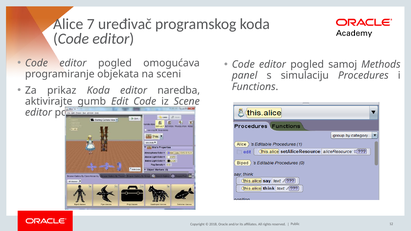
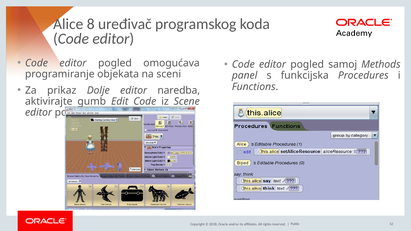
7: 7 -> 8
simulaciju: simulaciju -> funkcijska
prikaz Koda: Koda -> Dolje
